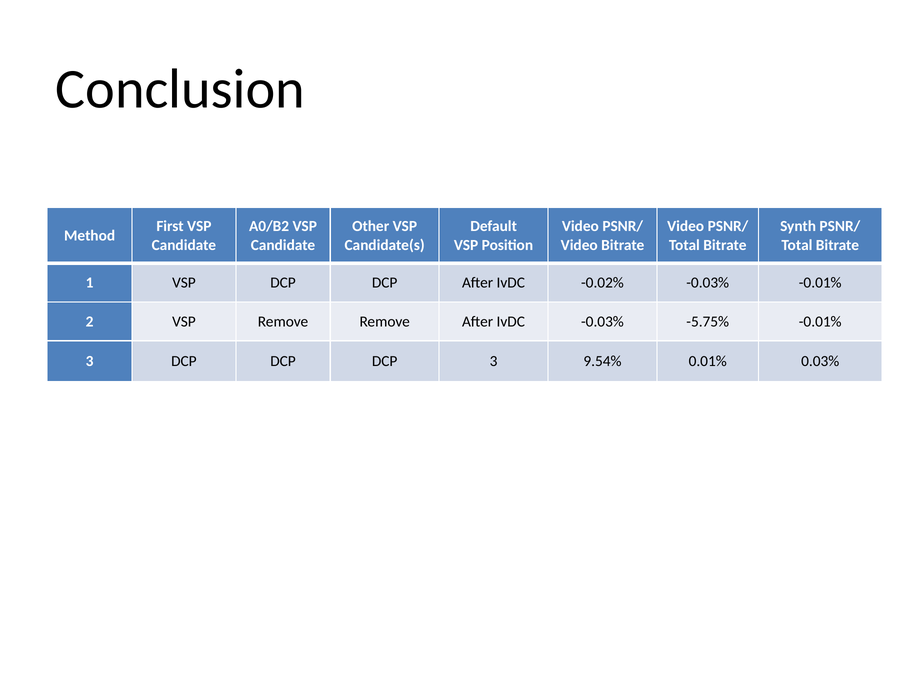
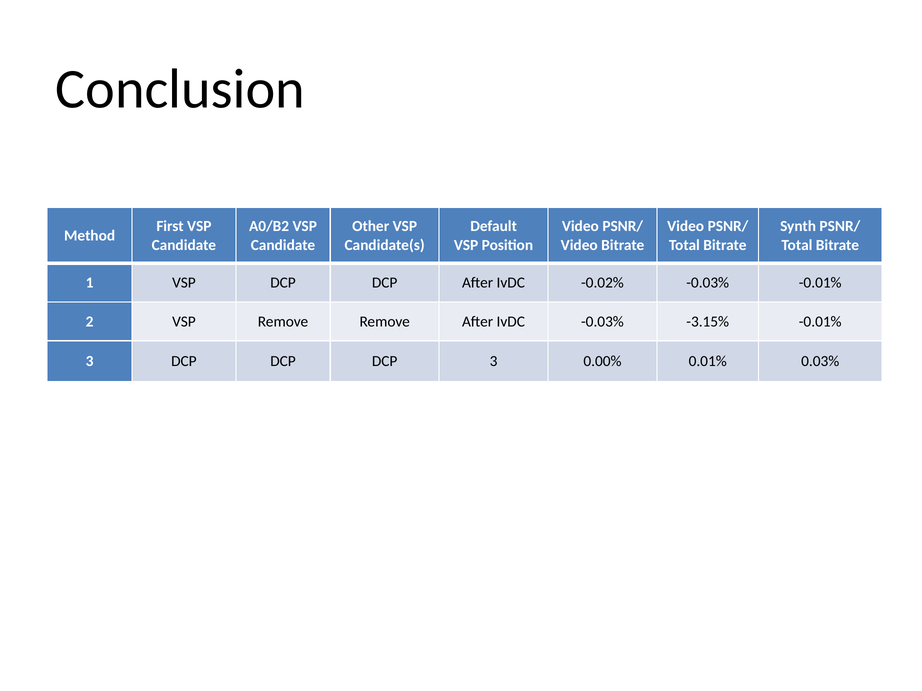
-5.75%: -5.75% -> -3.15%
9.54%: 9.54% -> 0.00%
